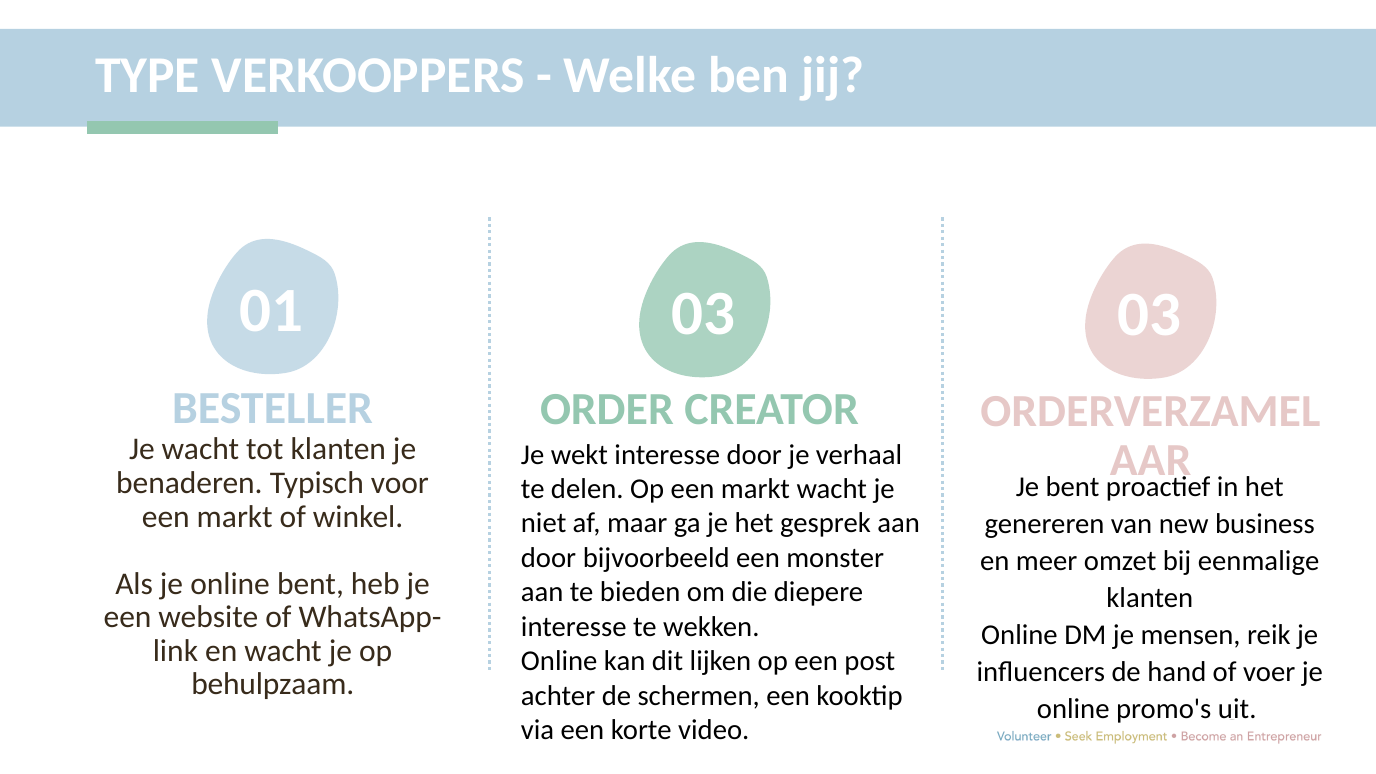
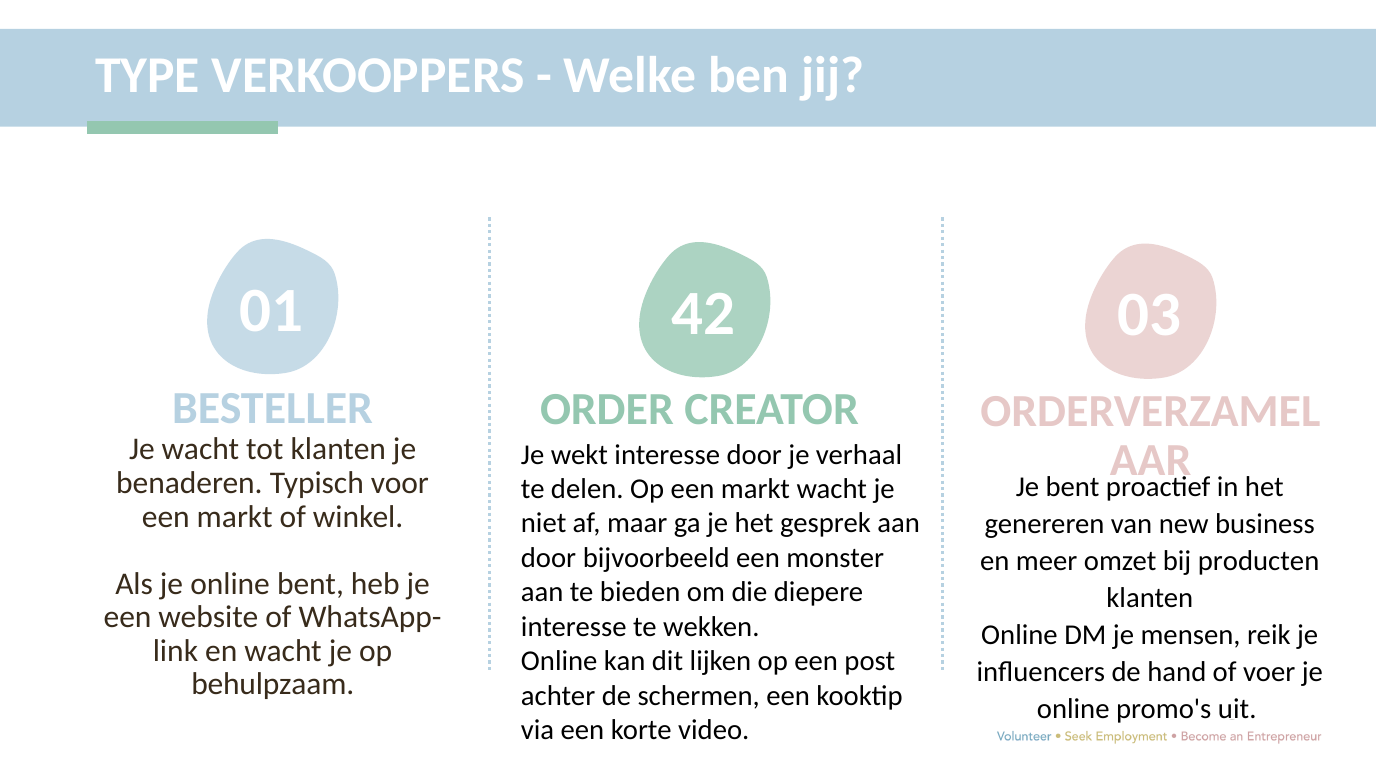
01 03: 03 -> 42
eenmalige: eenmalige -> producten
